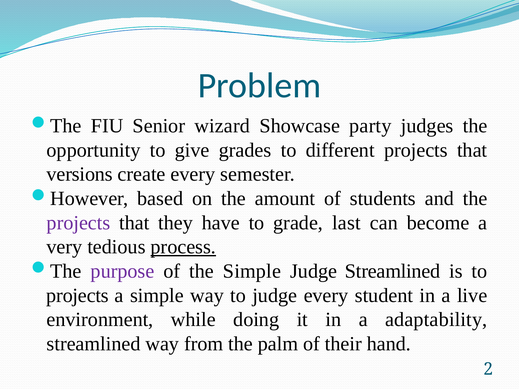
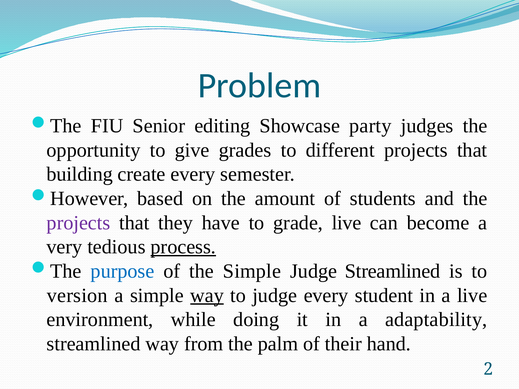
wizard: wizard -> editing
versions: versions -> building
grade last: last -> live
purpose colour: purple -> blue
projects at (77, 296): projects -> version
way at (207, 296) underline: none -> present
